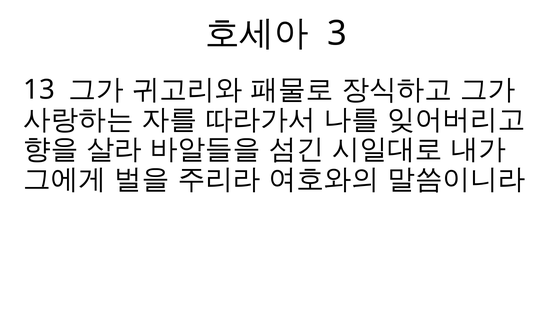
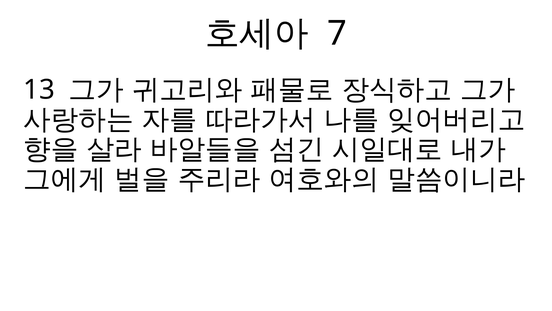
3: 3 -> 7
